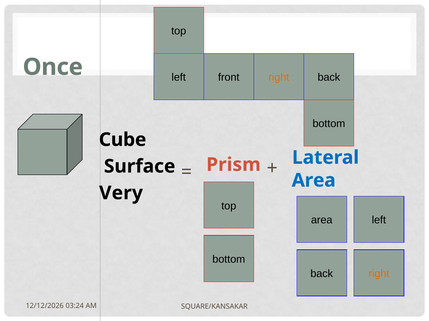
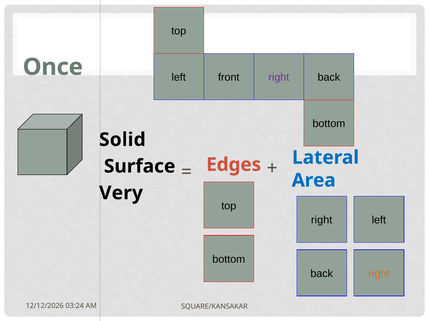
right at (279, 78) colour: orange -> purple
Cube: Cube -> Solid
Prism: Prism -> Edges
area at (322, 221): area -> right
